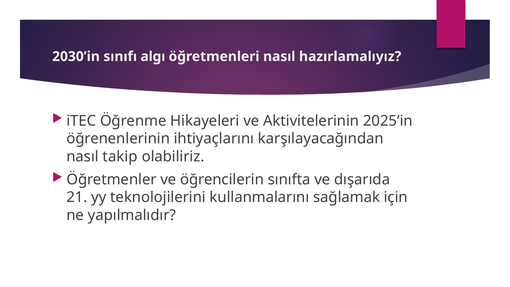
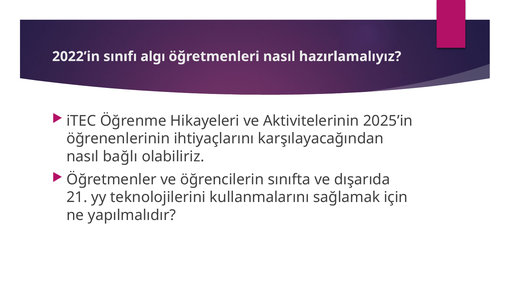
2030’in: 2030’in -> 2022’in
takip: takip -> bağlı
